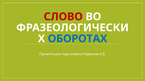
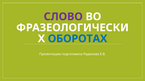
СЛОВО colour: red -> purple
